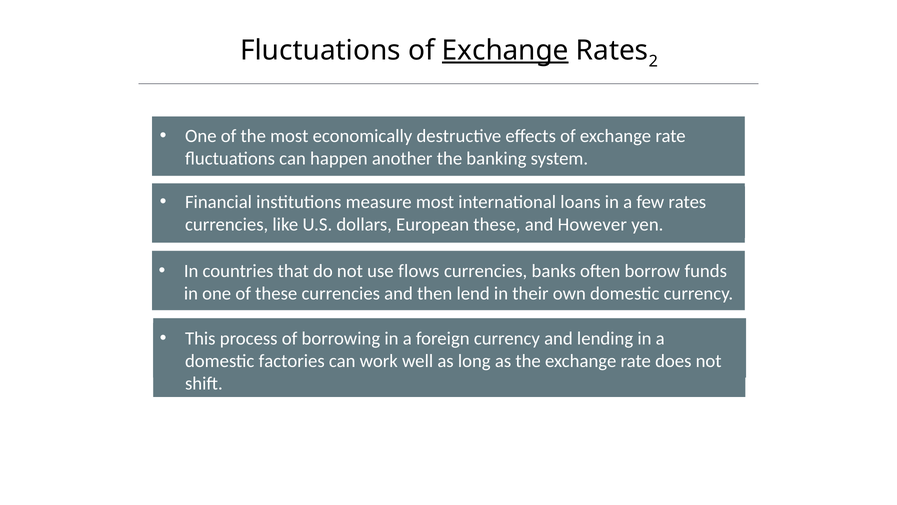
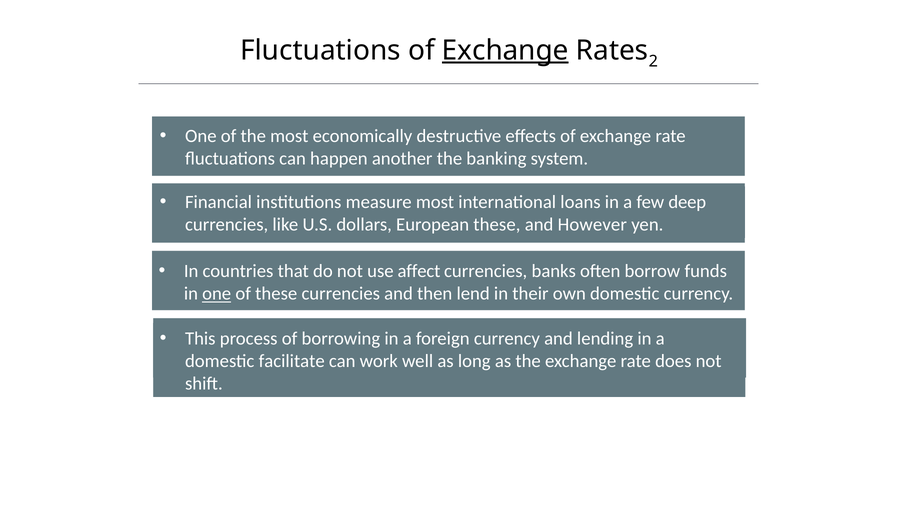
few rates: rates -> deep
flows: flows -> affect
one at (217, 294) underline: none -> present
factories: factories -> facilitate
